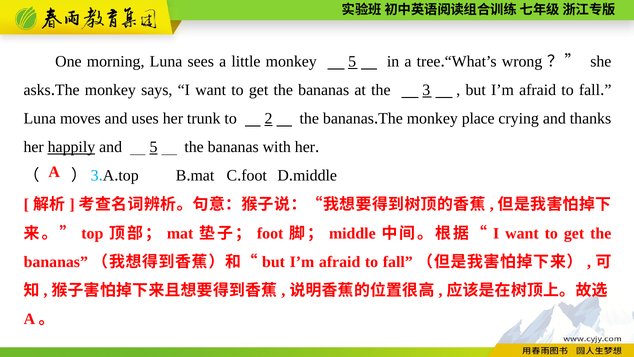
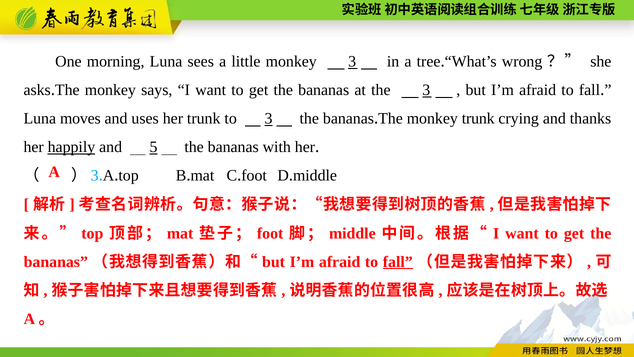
monkey 5: 5 -> 3
to 2: 2 -> 3
monkey place: place -> trunk
fall at (398, 262) underline: none -> present
